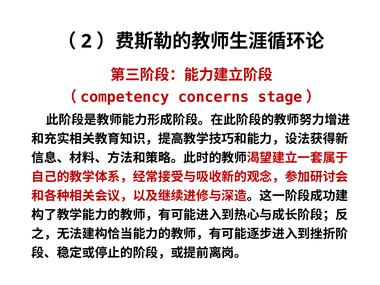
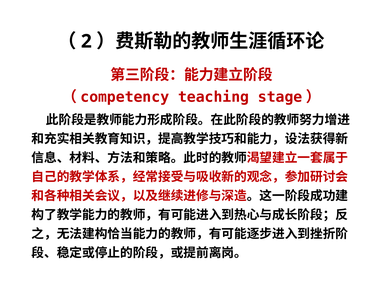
concerns: concerns -> teaching
